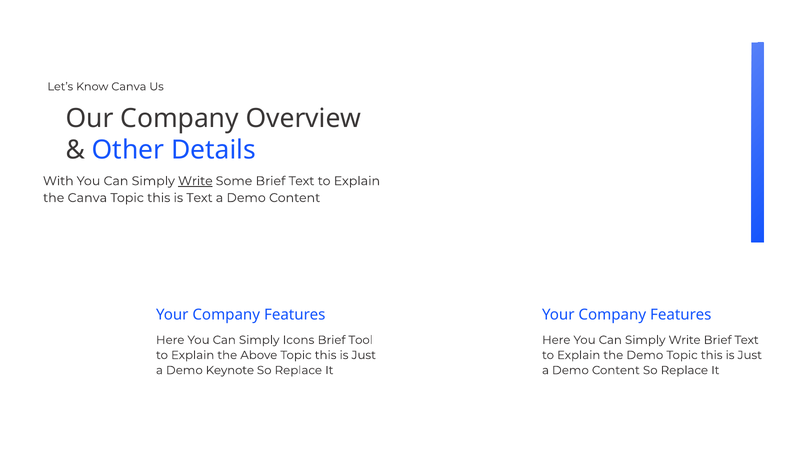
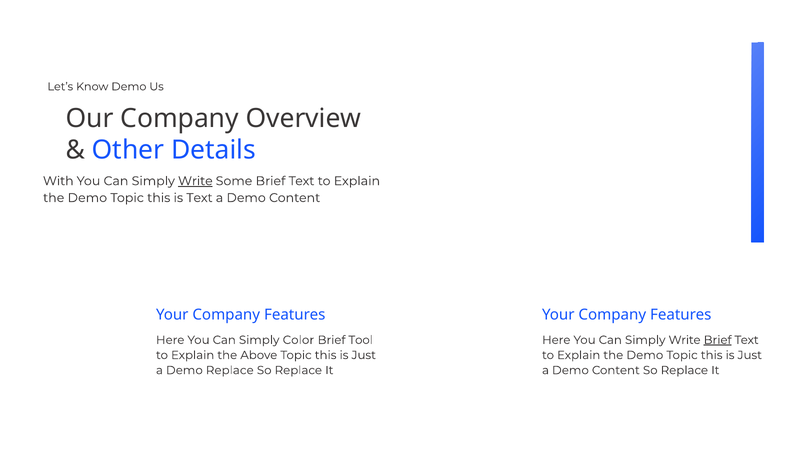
Know Canva: Canva -> Demo
Canva at (87, 198): Canva -> Demo
Icons: Icons -> Color
Brief at (718, 340) underline: none -> present
Demo Keynote: Keynote -> Replace
